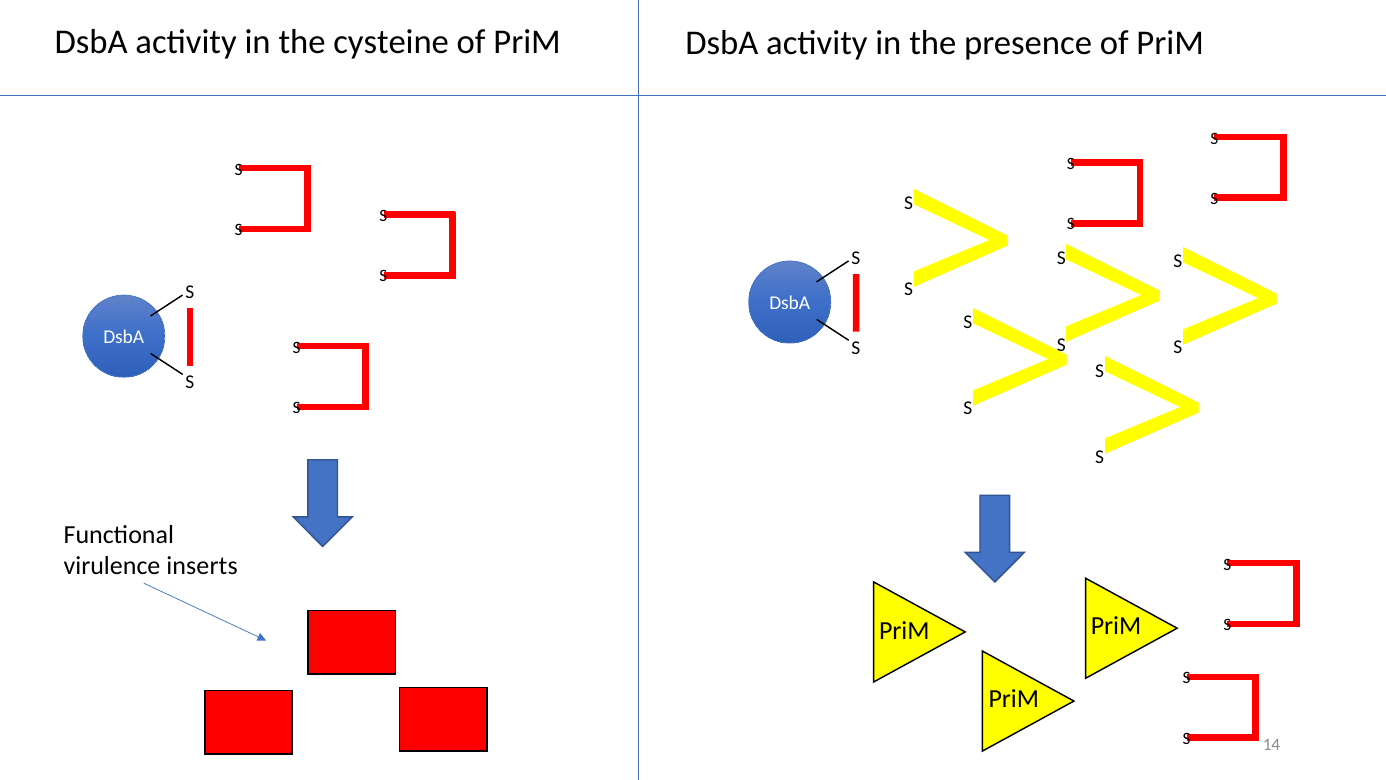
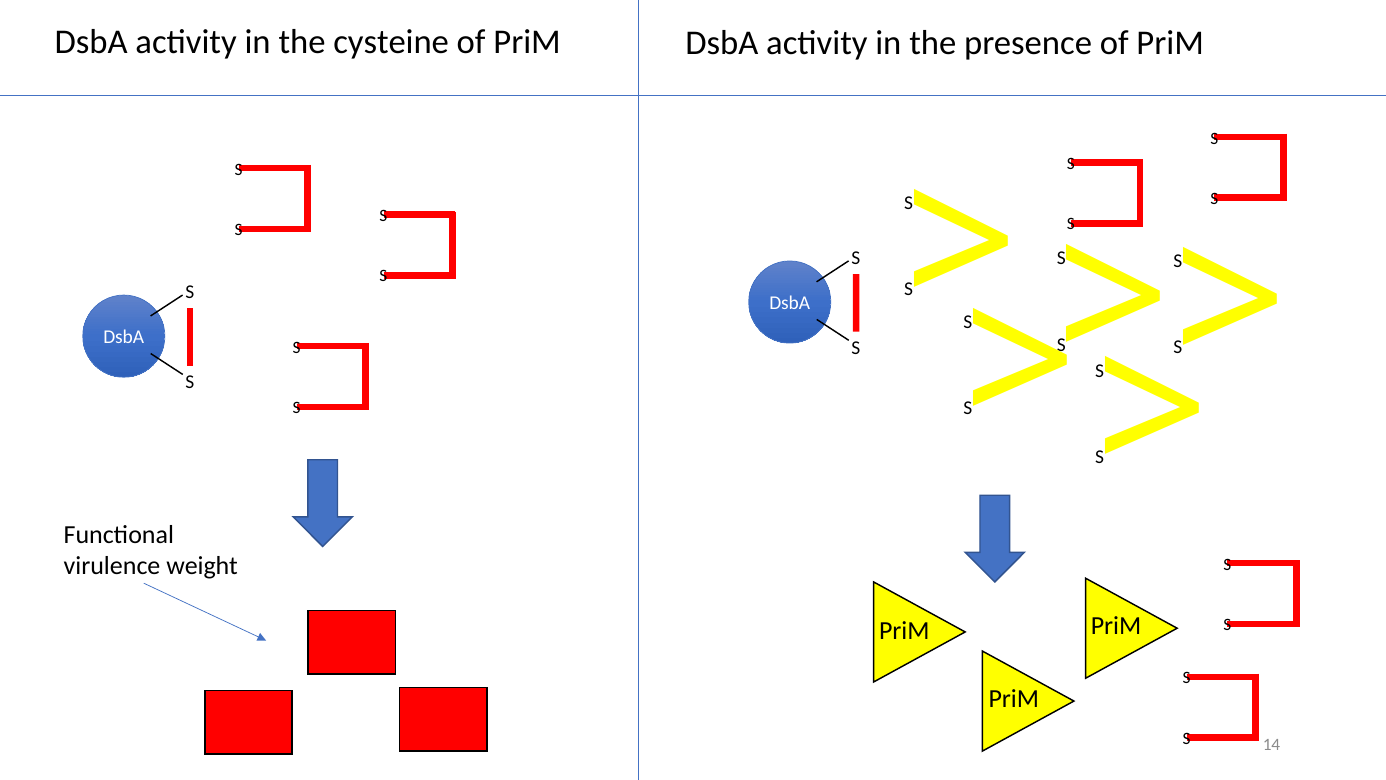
inserts: inserts -> weight
